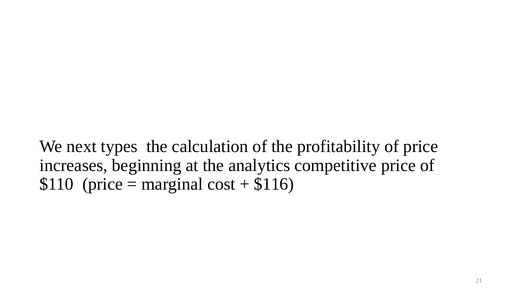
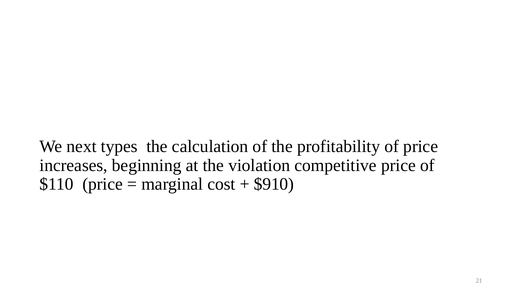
analytics: analytics -> violation
$116: $116 -> $910
